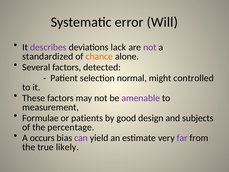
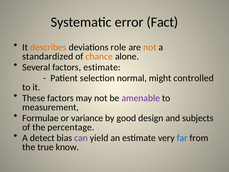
Will: Will -> Fact
describes colour: purple -> orange
lack: lack -> role
not at (150, 47) colour: purple -> orange
factors detected: detected -> estimate
patients: patients -> variance
occurs: occurs -> detect
far colour: purple -> blue
likely: likely -> know
